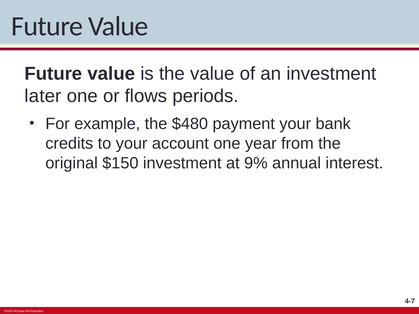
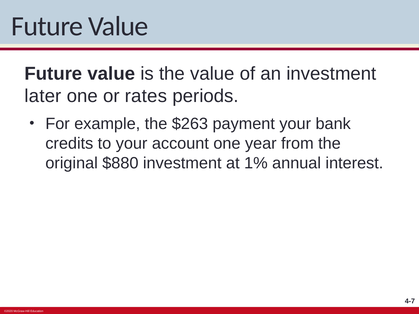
flows: flows -> rates
$480: $480 -> $263
$150: $150 -> $880
9%: 9% -> 1%
